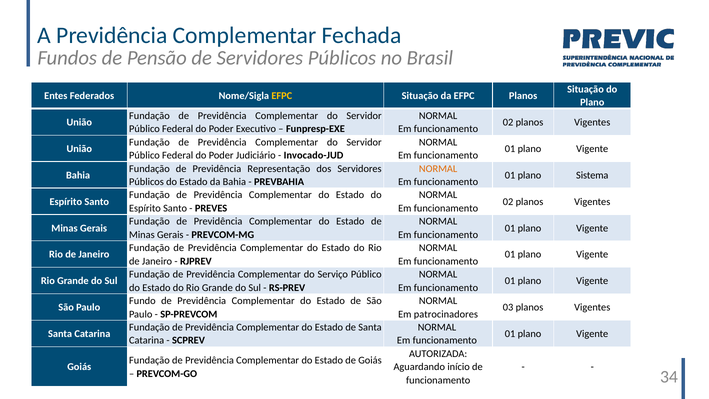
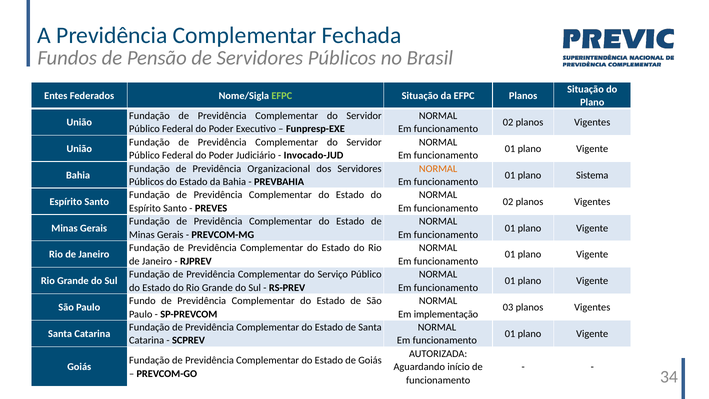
EFPC at (282, 96) colour: yellow -> light green
Representação: Representação -> Organizacional
patrocinadores: patrocinadores -> implementação
